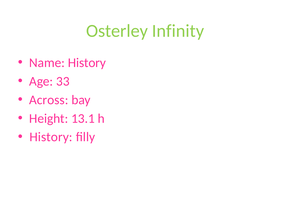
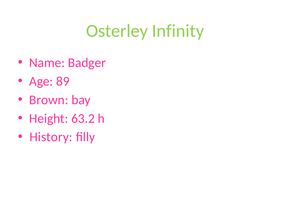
Name History: History -> Badger
33: 33 -> 89
Across: Across -> Brown
13.1: 13.1 -> 63.2
